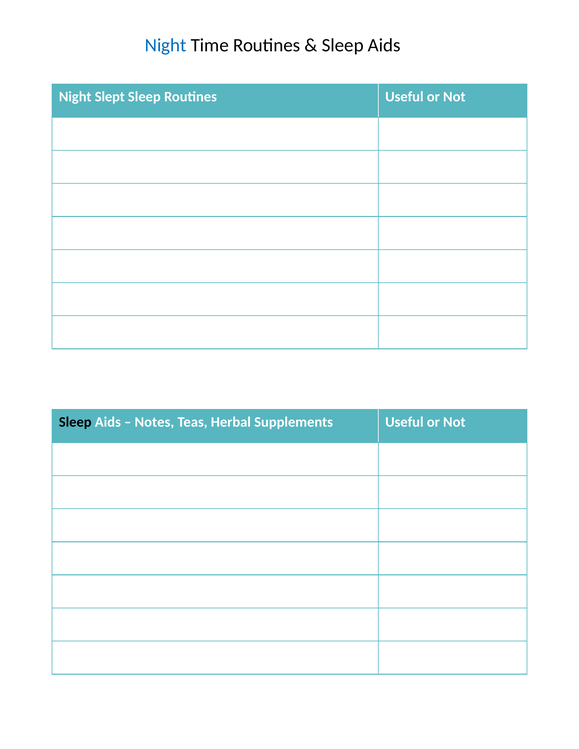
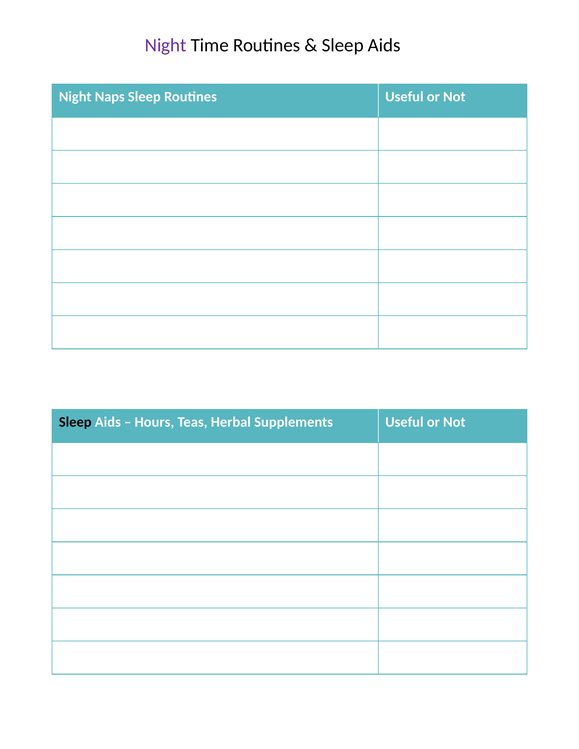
Night at (166, 45) colour: blue -> purple
Slept: Slept -> Naps
Notes: Notes -> Hours
